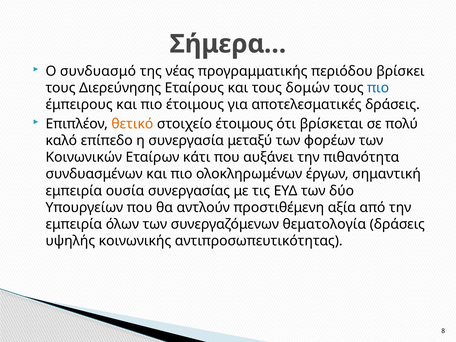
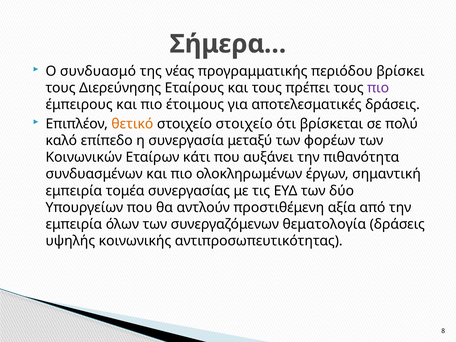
δομών: δομών -> πρέπει
πιο at (378, 88) colour: blue -> purple
στοιχείο έτοιμους: έτοιμους -> στοιχείο
ουσία: ουσία -> τομέα
